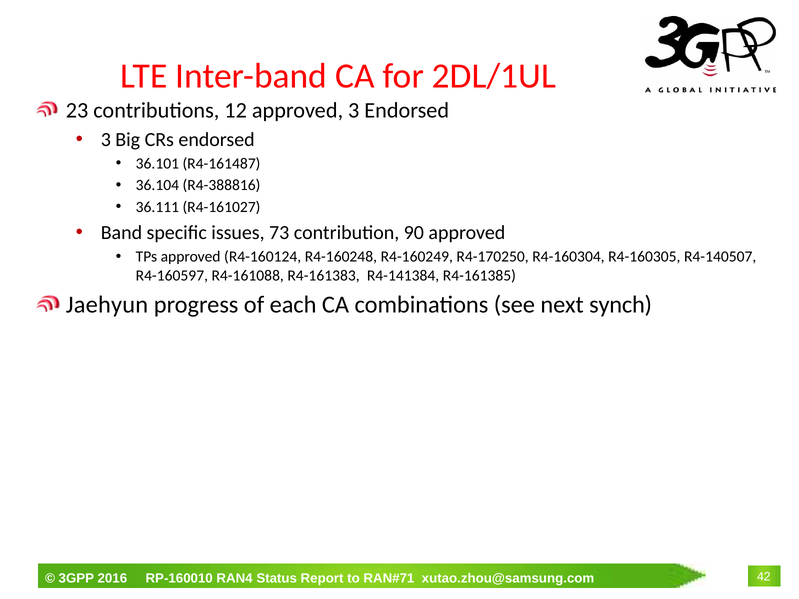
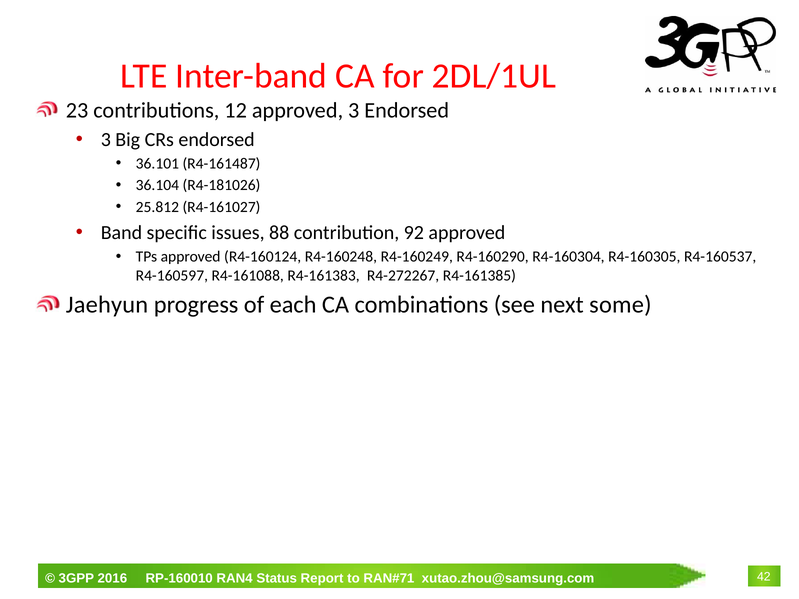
R4-388816: R4-388816 -> R4-181026
36.111: 36.111 -> 25.812
73: 73 -> 88
90: 90 -> 92
R4-170250: R4-170250 -> R4-160290
R4-140507: R4-140507 -> R4-160537
R4-141384: R4-141384 -> R4-272267
synch: synch -> some
